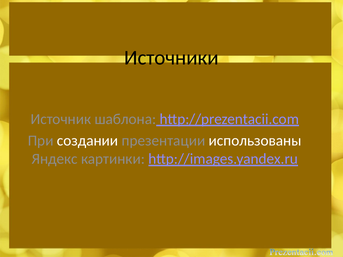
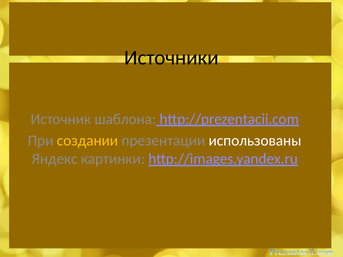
создании colour: white -> yellow
